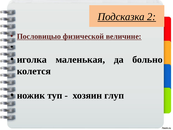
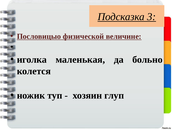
2: 2 -> 3
